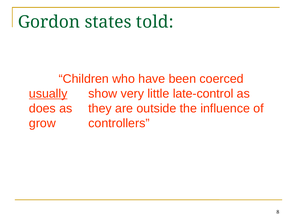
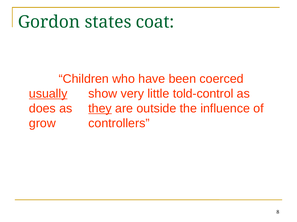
told: told -> coat
late-control: late-control -> told-control
they underline: none -> present
